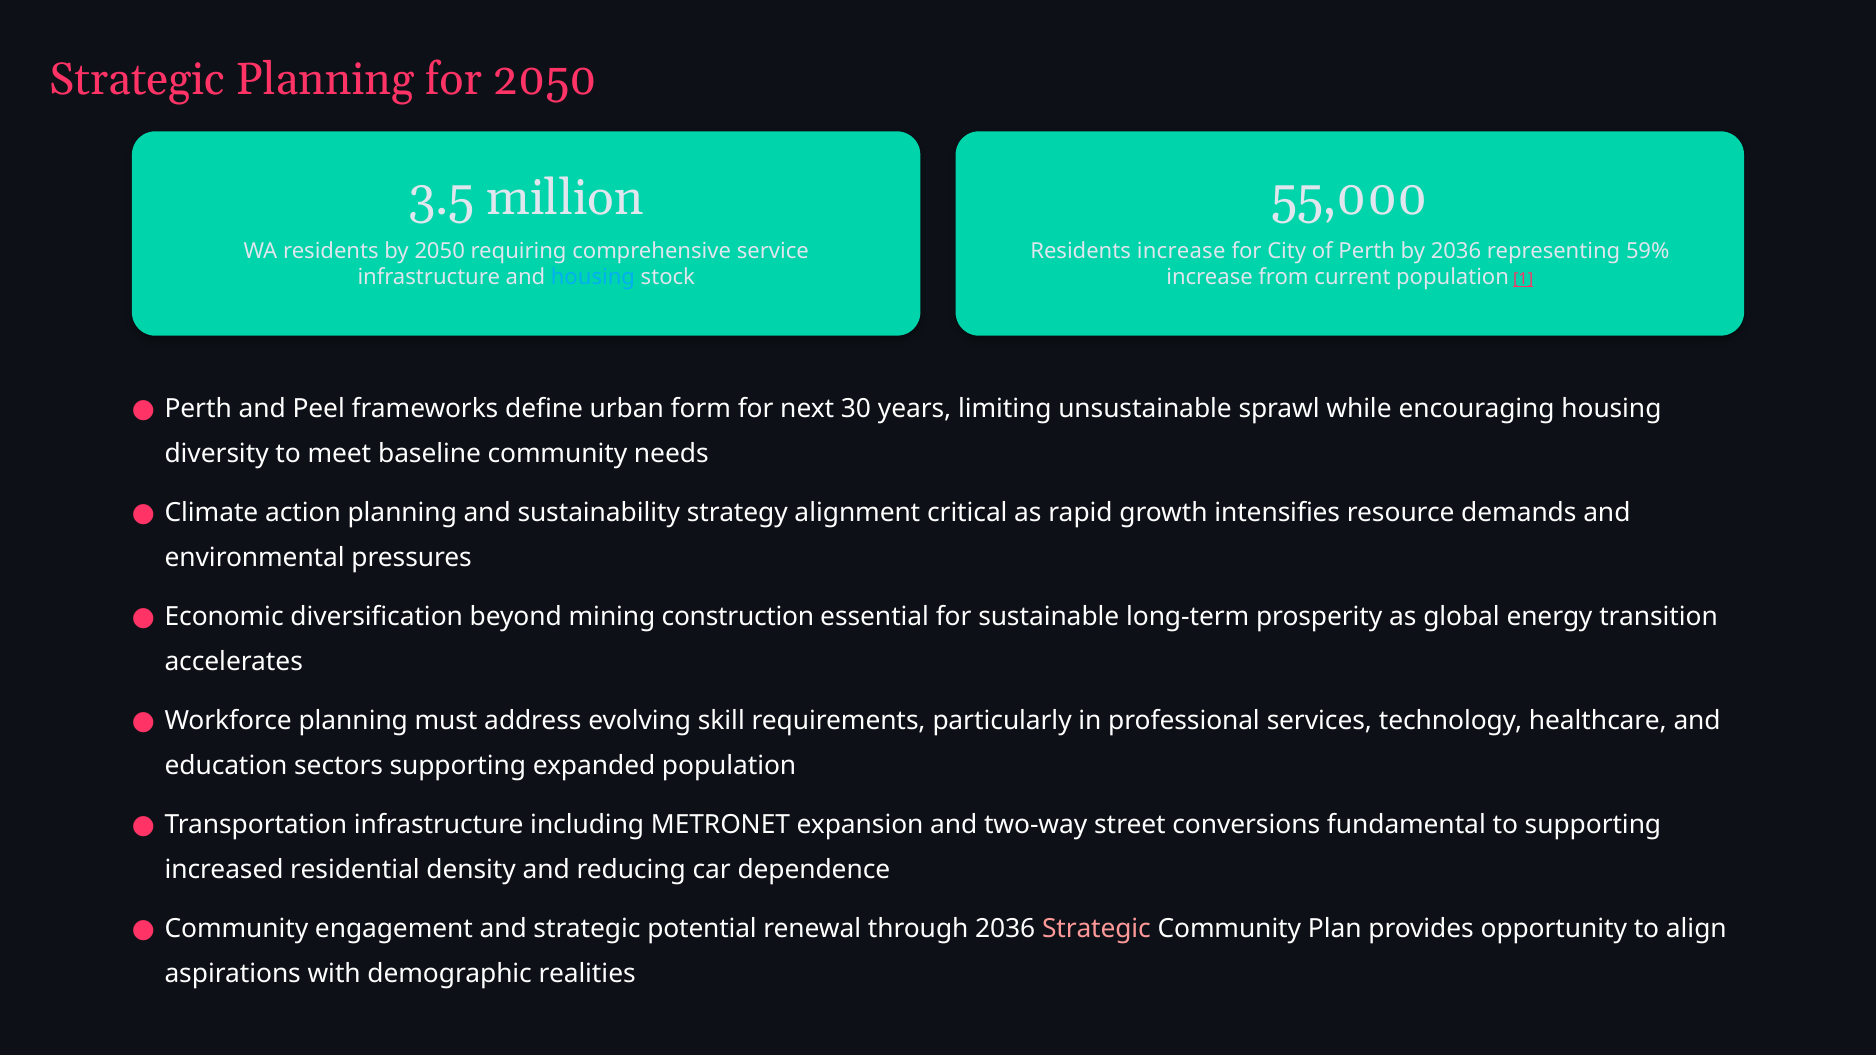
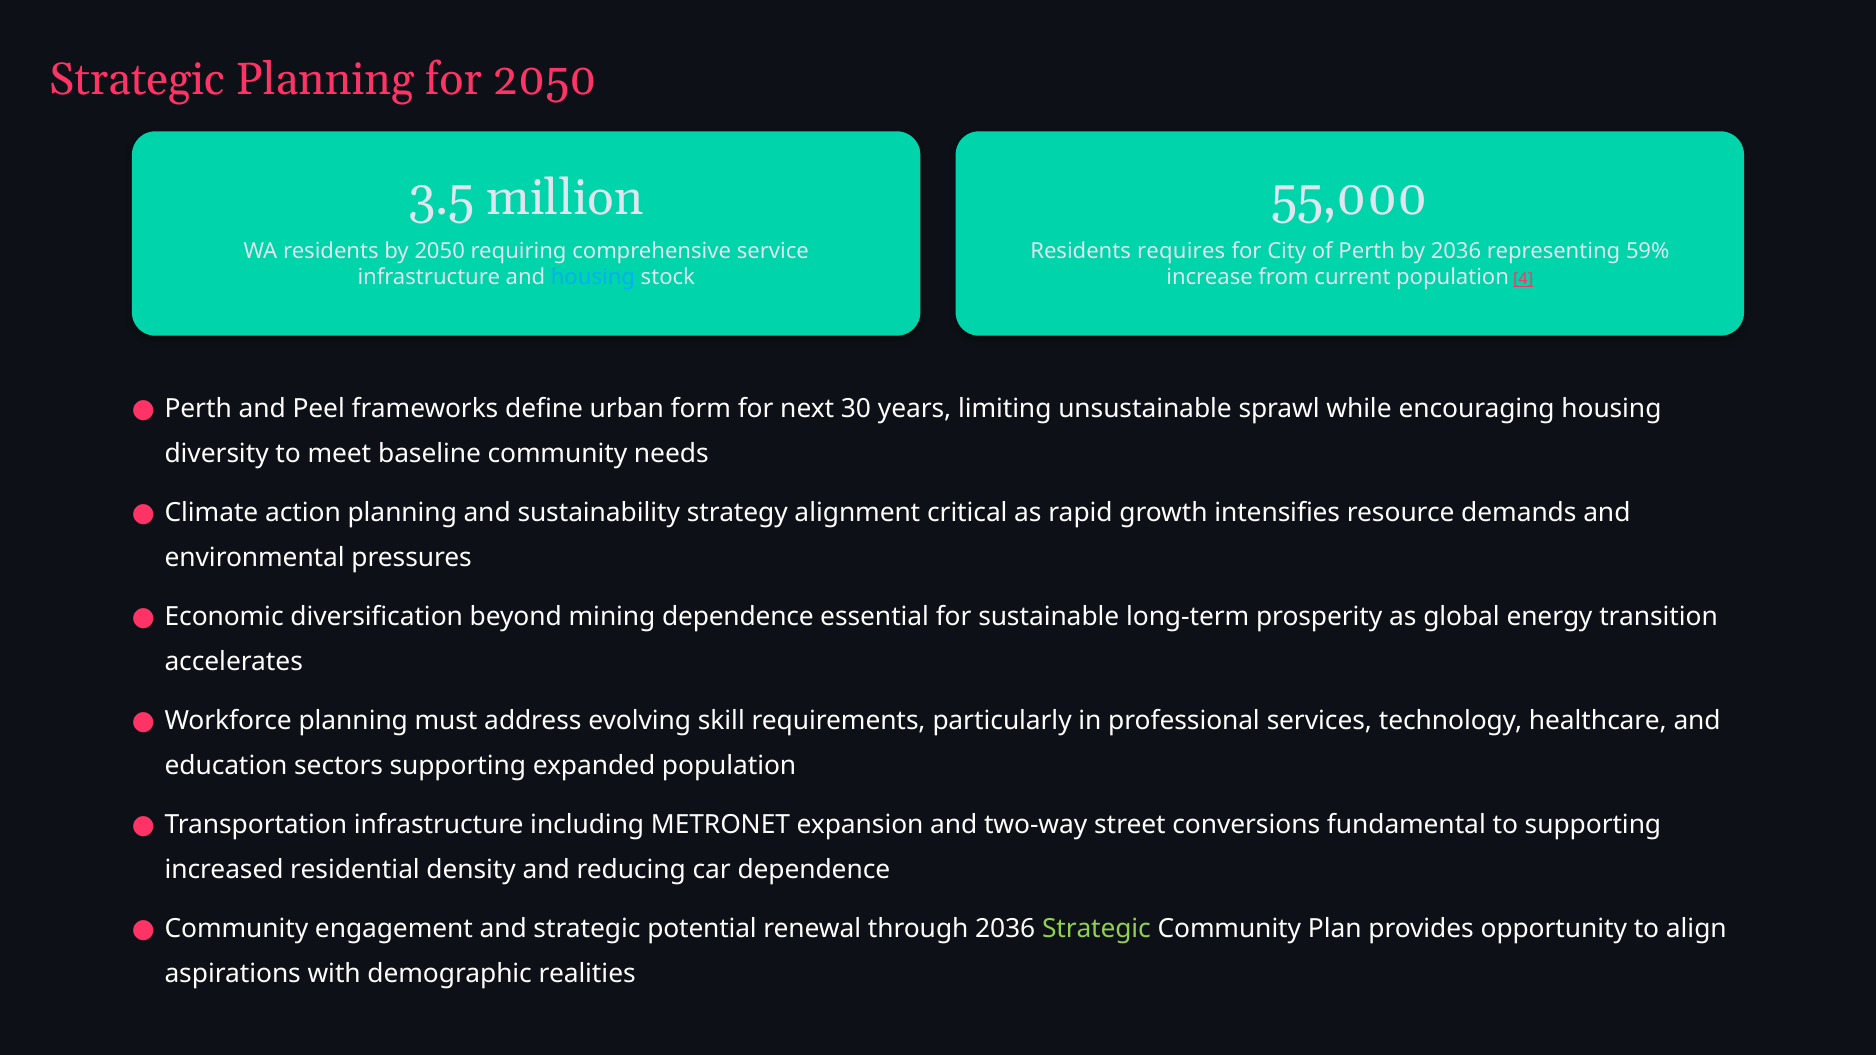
Residents increase: increase -> requires
1: 1 -> 4
mining construction: construction -> dependence
Strategic at (1096, 929) colour: pink -> light green
